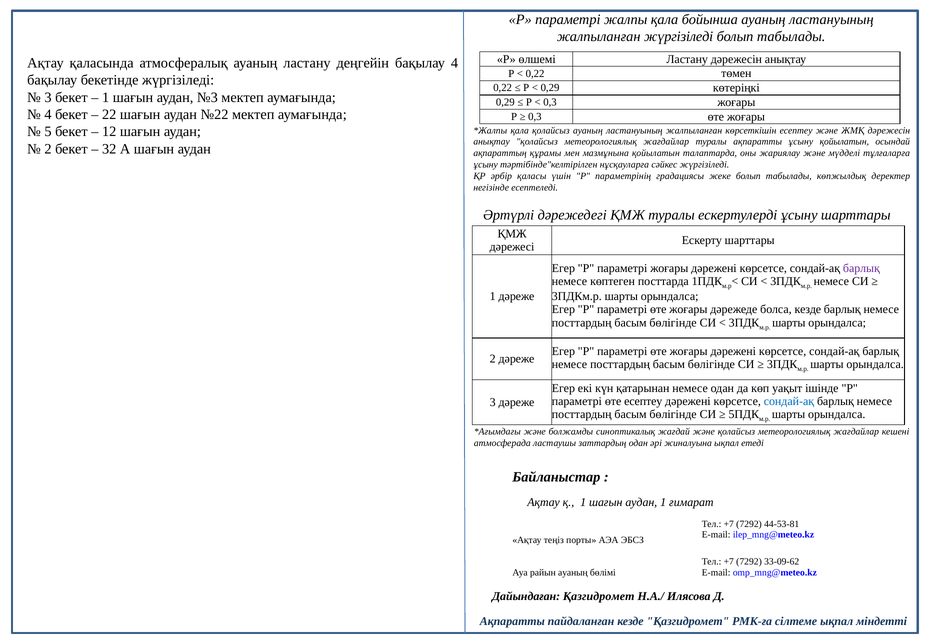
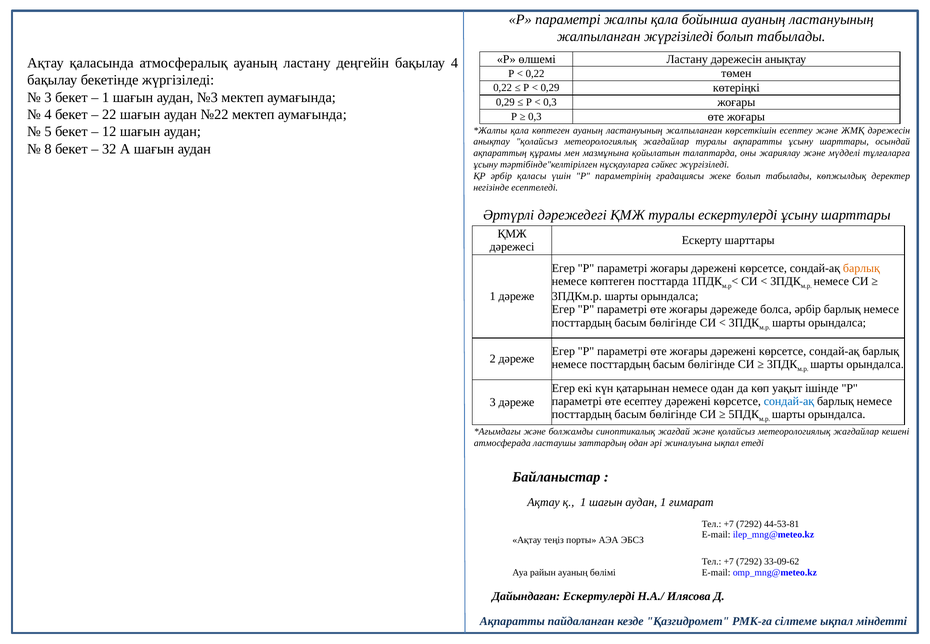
қала қолайсыз: қолайсыз -> көптеген
ақпаратты ұсыну қойылатын: қойылатын -> шарттары
2 at (48, 149): 2 -> 8
барлық at (861, 268) colour: purple -> orange
болса кезде: кезде -> әрбір
Дайындаған Қазгидромет: Қазгидромет -> Ескертулерді
